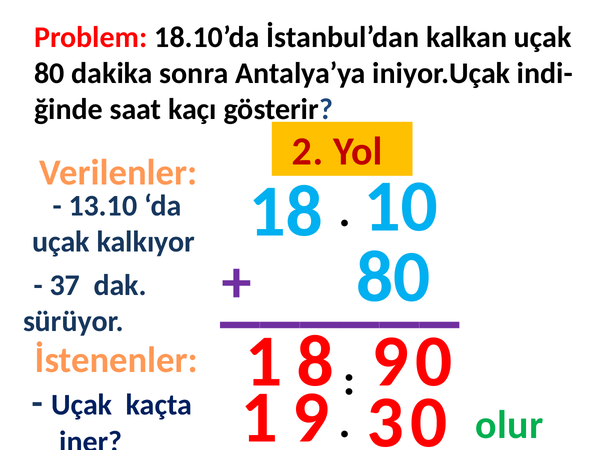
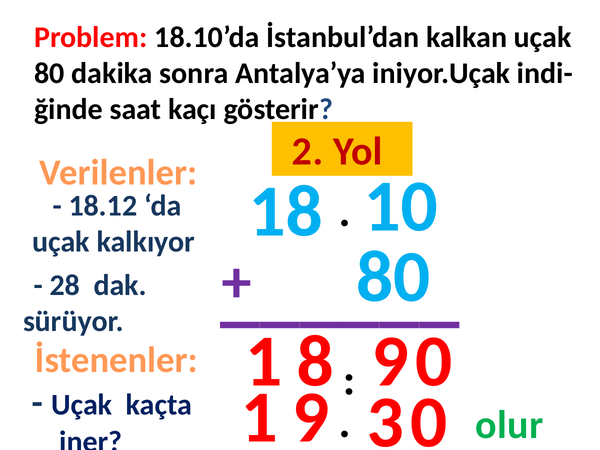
13.10: 13.10 -> 18.12
37: 37 -> 28
